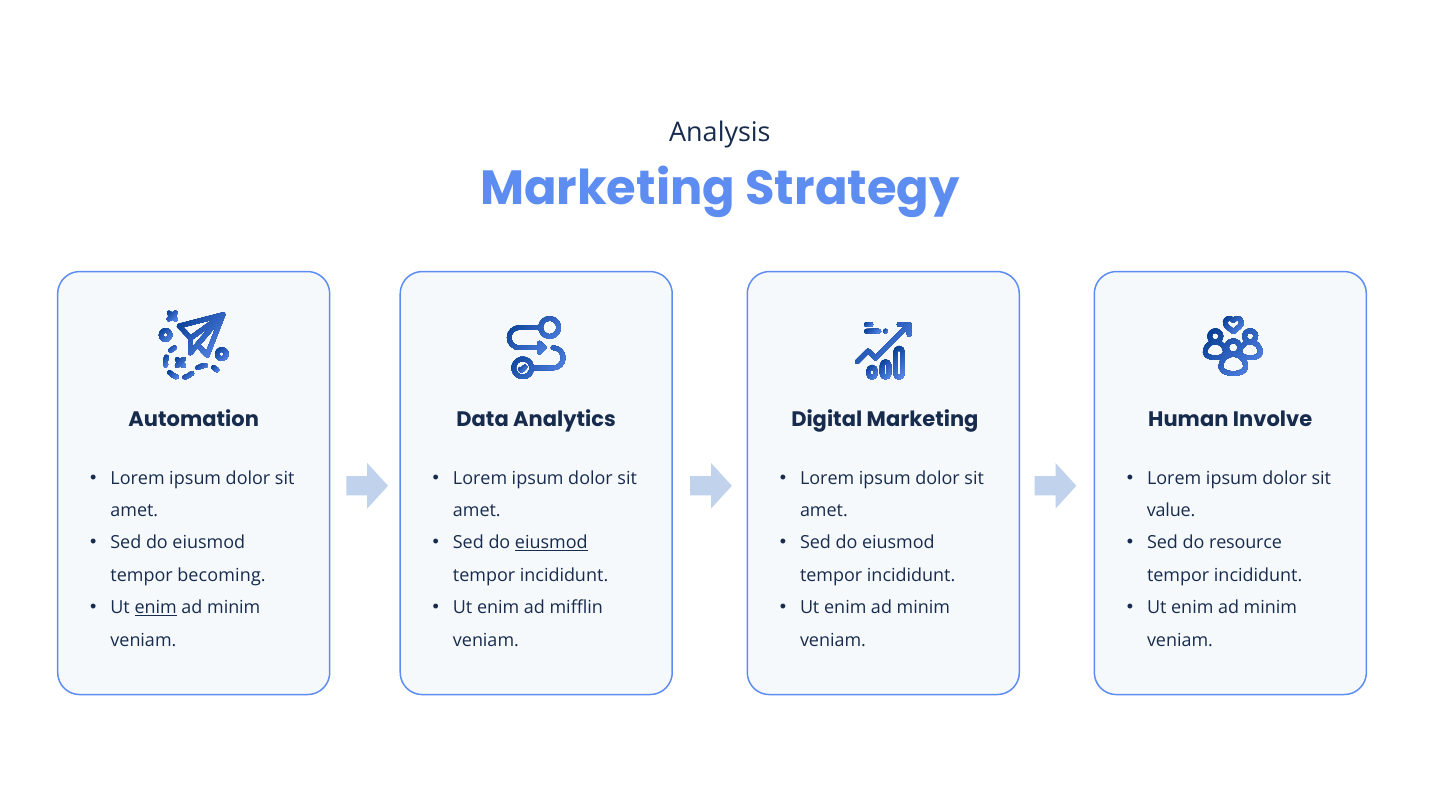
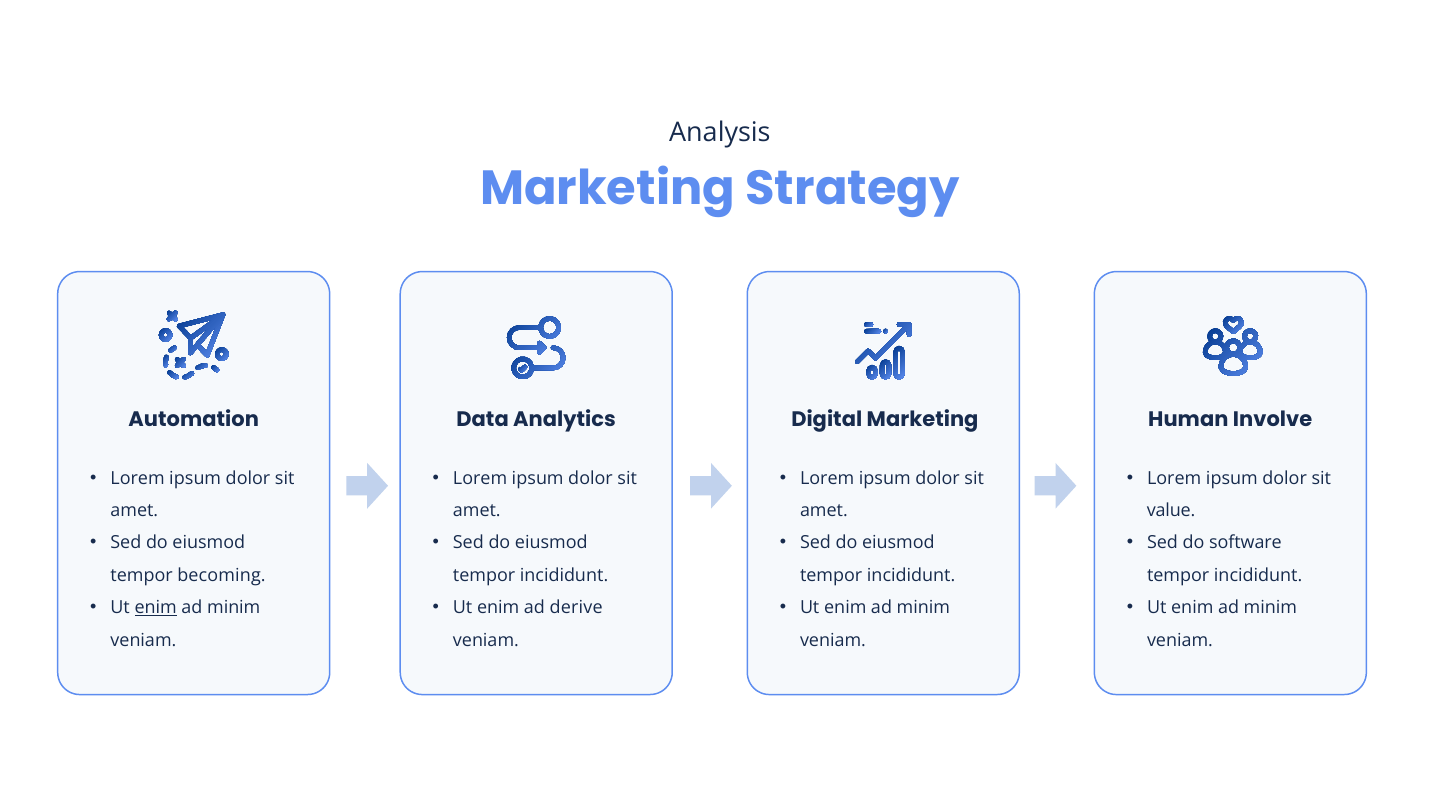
eiusmod at (551, 543) underline: present -> none
resource: resource -> software
mifflin: mifflin -> derive
